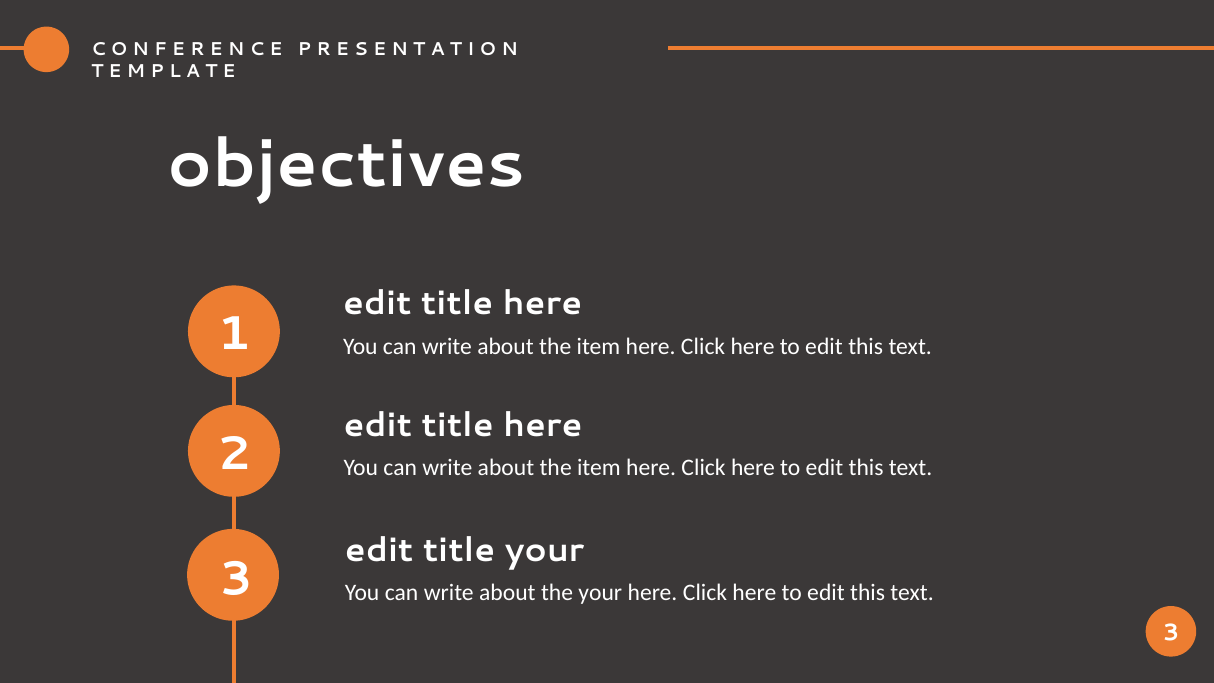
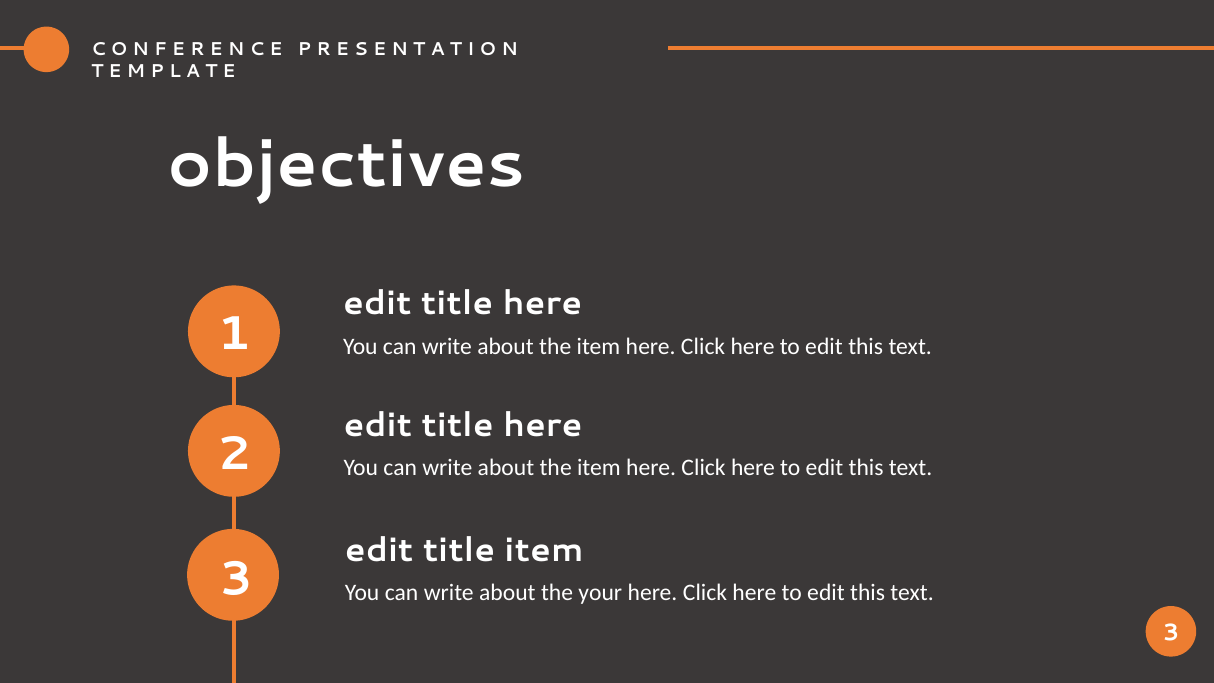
title your: your -> item
